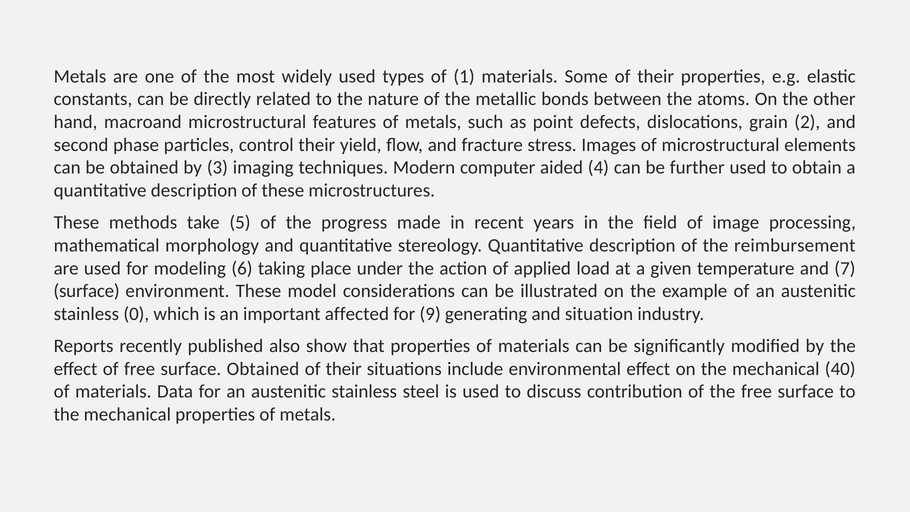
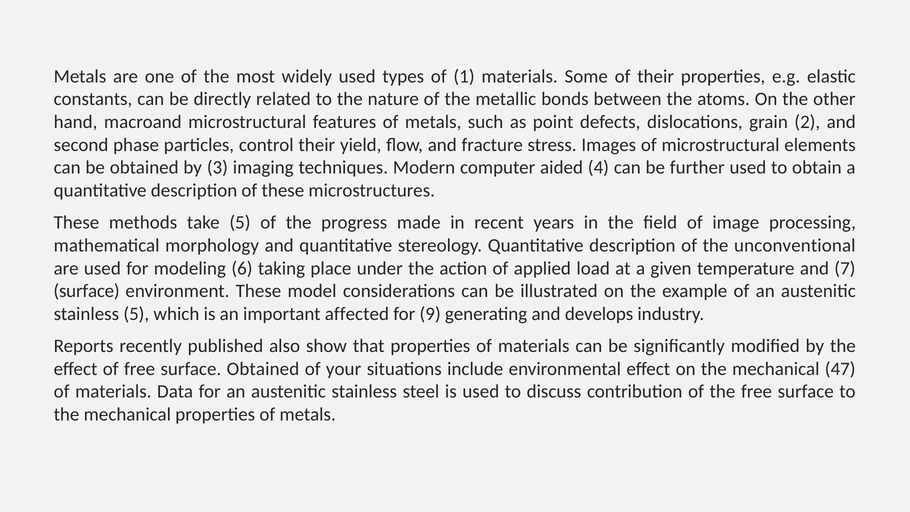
reimbursement: reimbursement -> unconventional
stainless 0: 0 -> 5
situation: situation -> develops
their at (344, 369): their -> your
40: 40 -> 47
